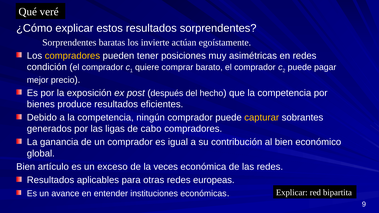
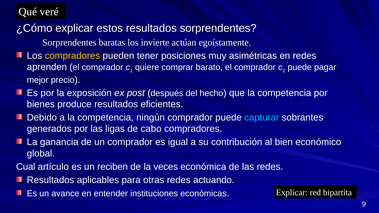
condición: condición -> aprenden
capturar colour: yellow -> light blue
Bien at (26, 167): Bien -> Cual
exceso: exceso -> reciben
europeas: europeas -> actuando
